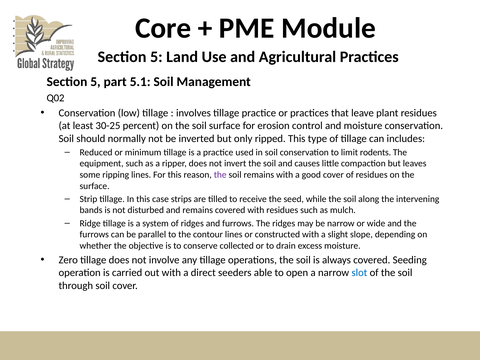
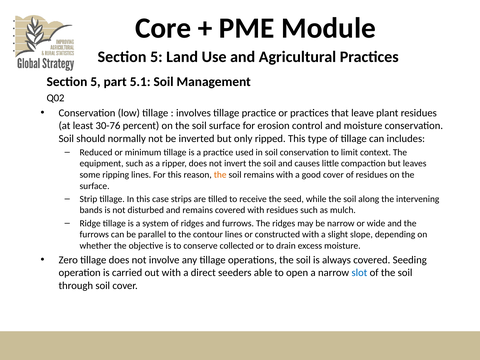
30-25: 30-25 -> 30-76
rodents: rodents -> context
the at (220, 175) colour: purple -> orange
